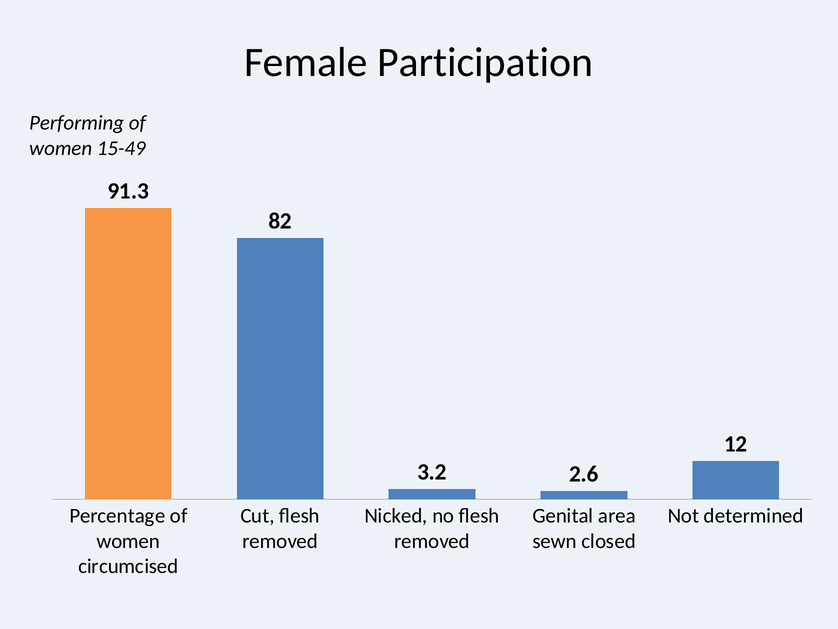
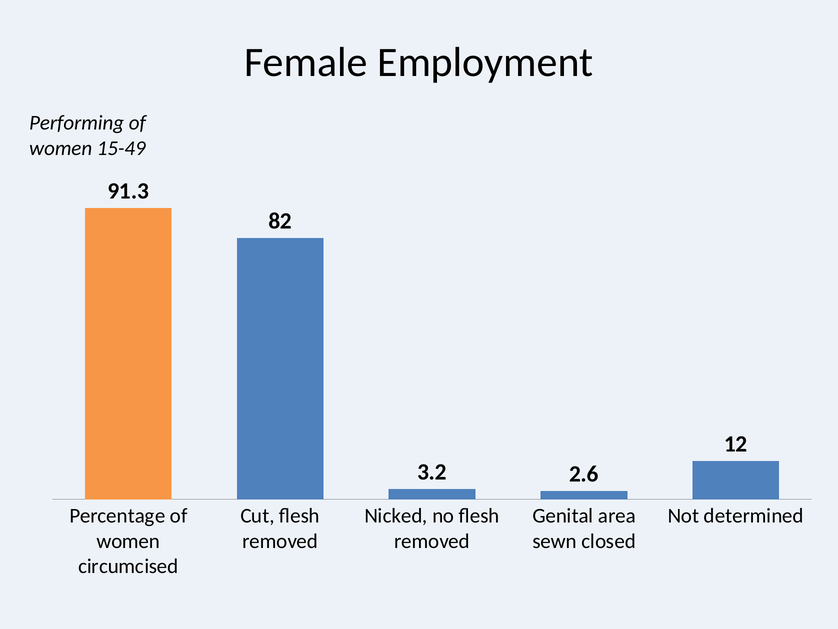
Participation: Participation -> Employment
